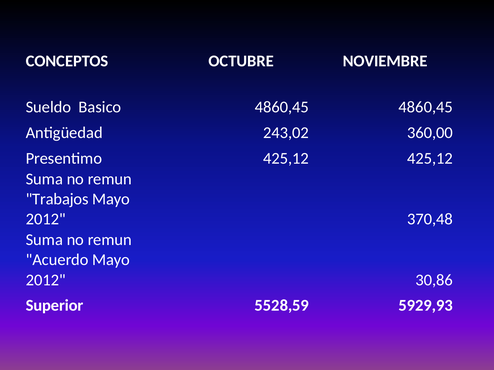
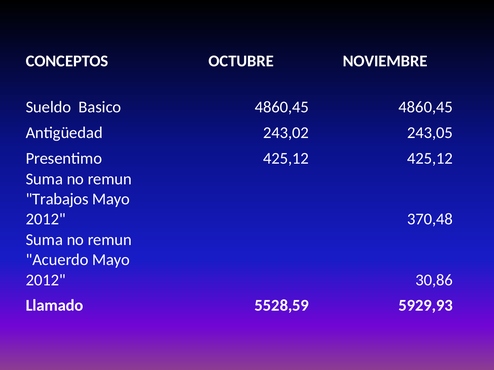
360,00: 360,00 -> 243,05
Superior: Superior -> Llamado
